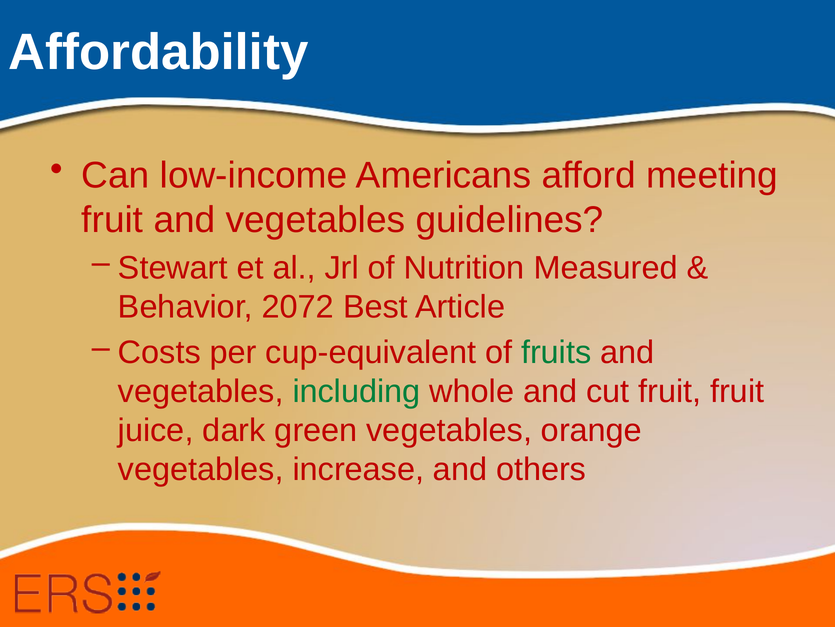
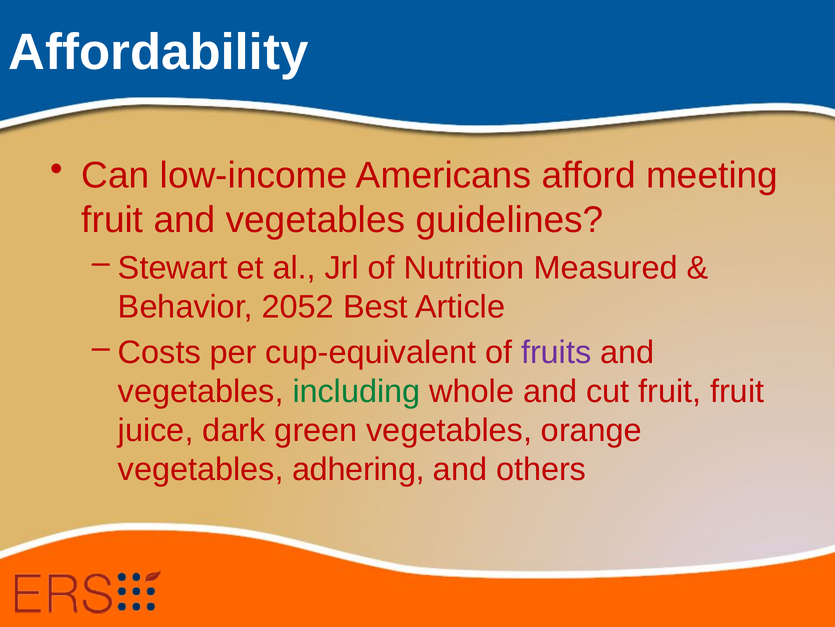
2072: 2072 -> 2052
fruits colour: green -> purple
increase: increase -> adhering
